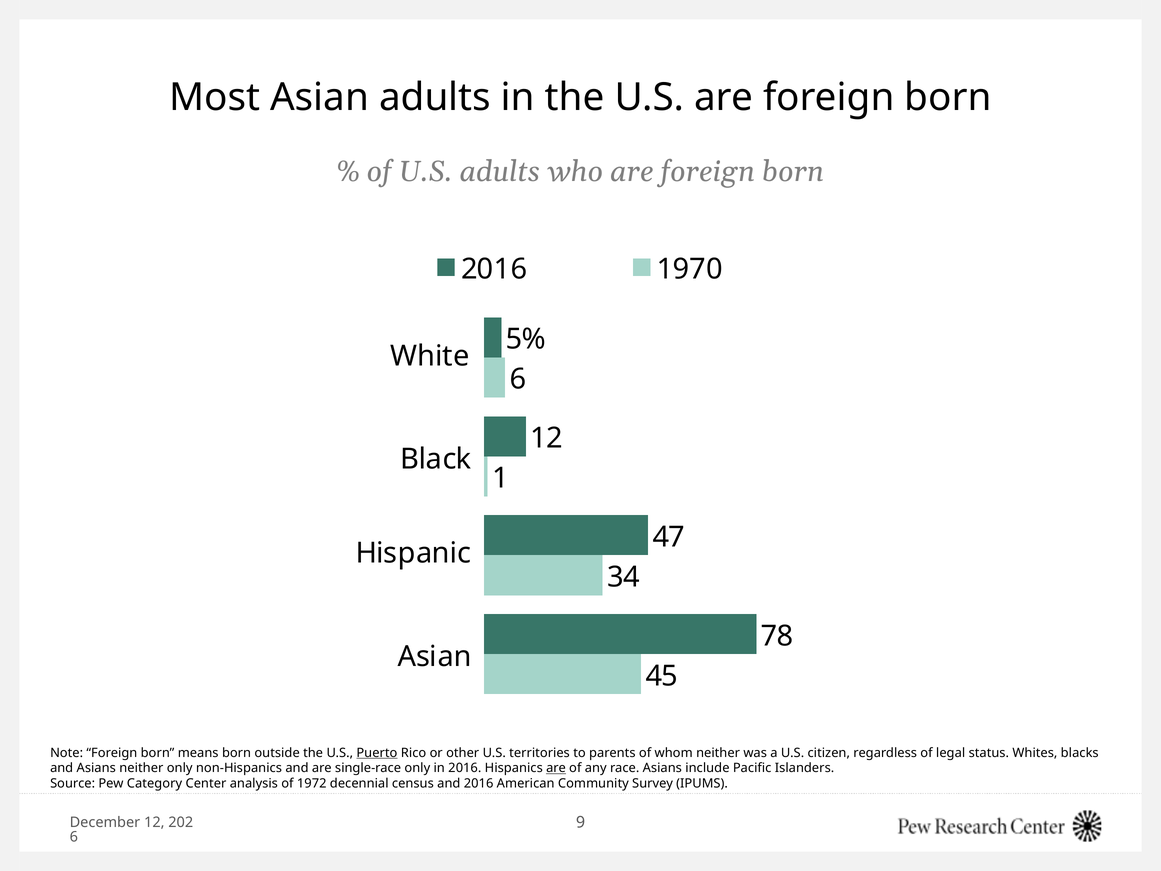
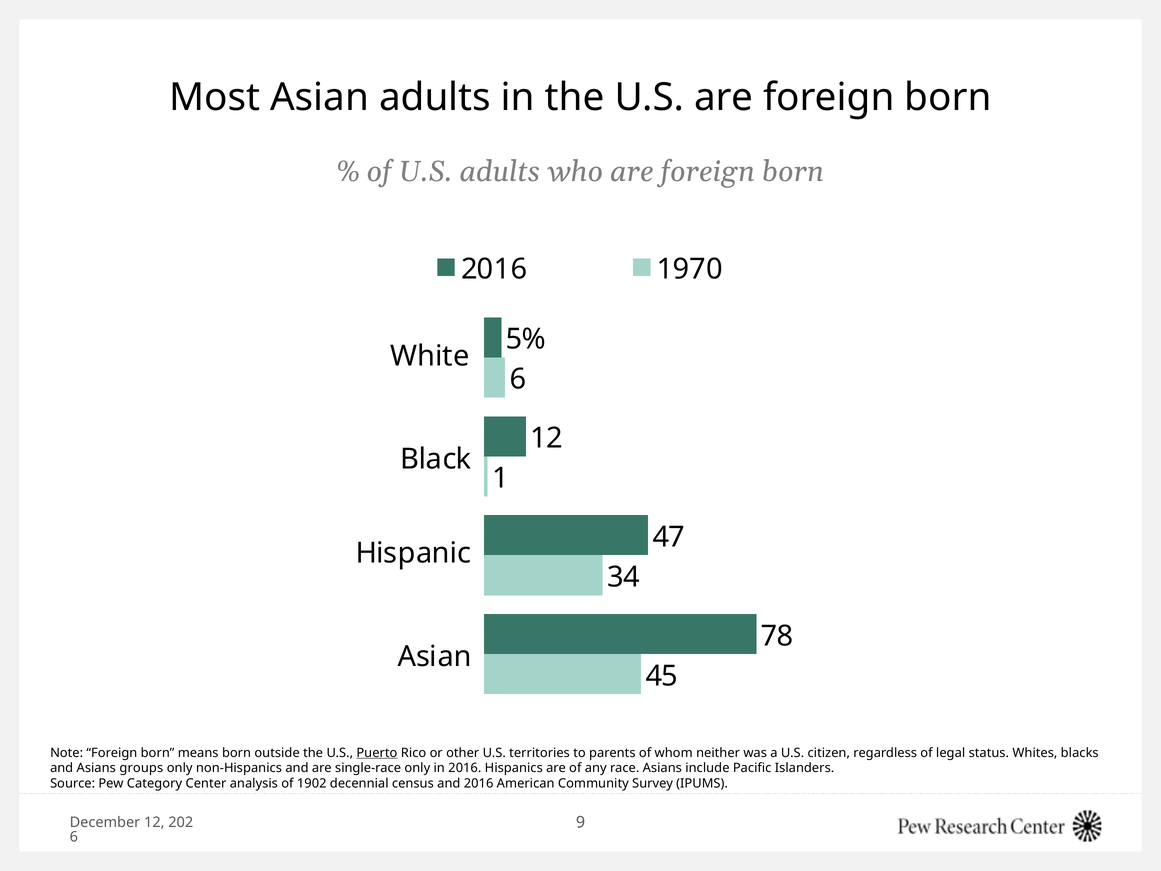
Asians neither: neither -> groups
are at (556, 768) underline: present -> none
1972: 1972 -> 1902
